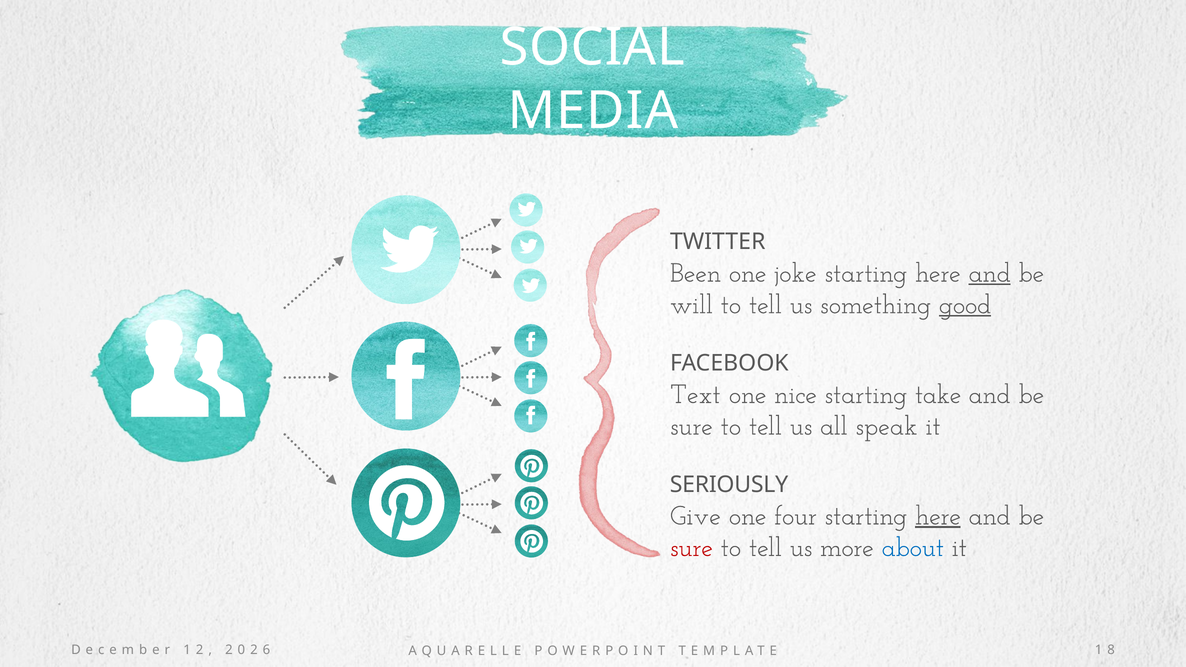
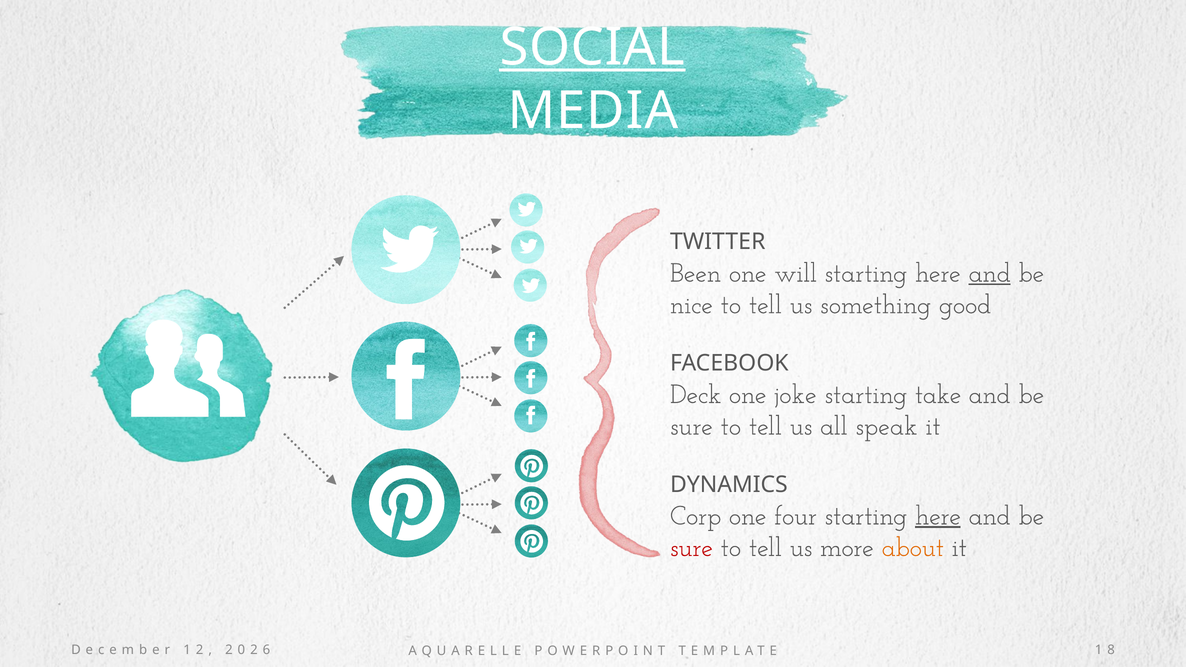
SOCIAL underline: none -> present
joke: joke -> will
will: will -> nice
good underline: present -> none
Text: Text -> Deck
nice: nice -> joke
SERIOUSLY: SERIOUSLY -> DYNAMICS
Give: Give -> Corp
about colour: blue -> orange
